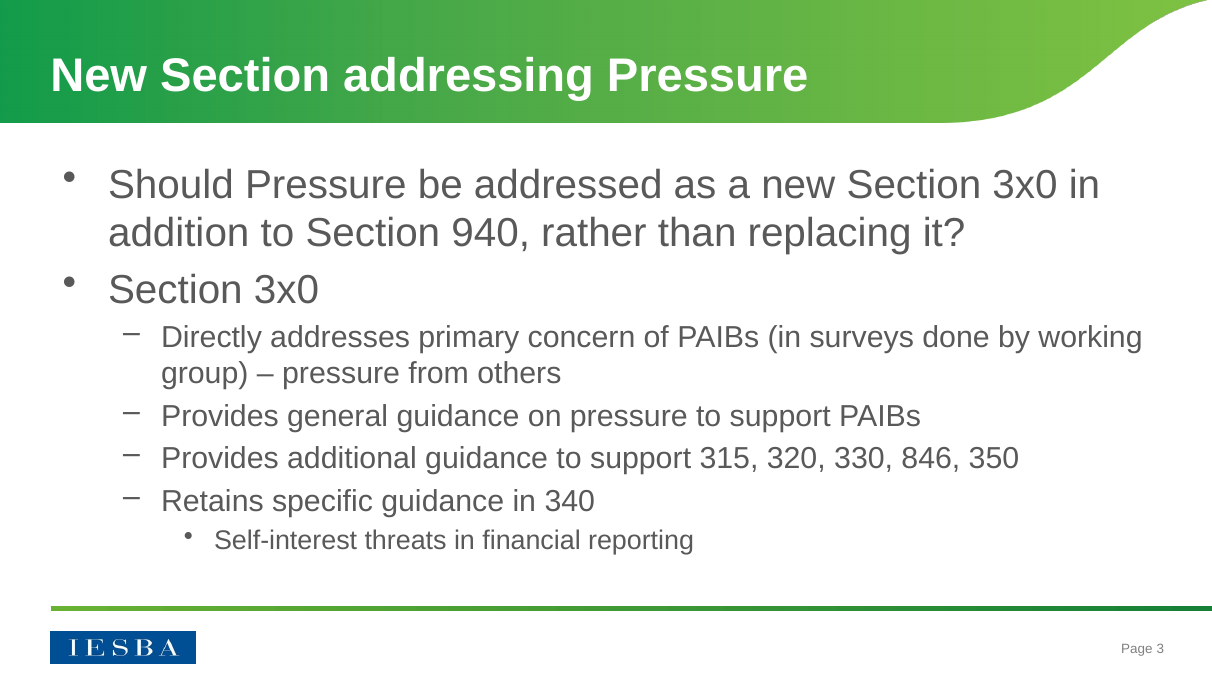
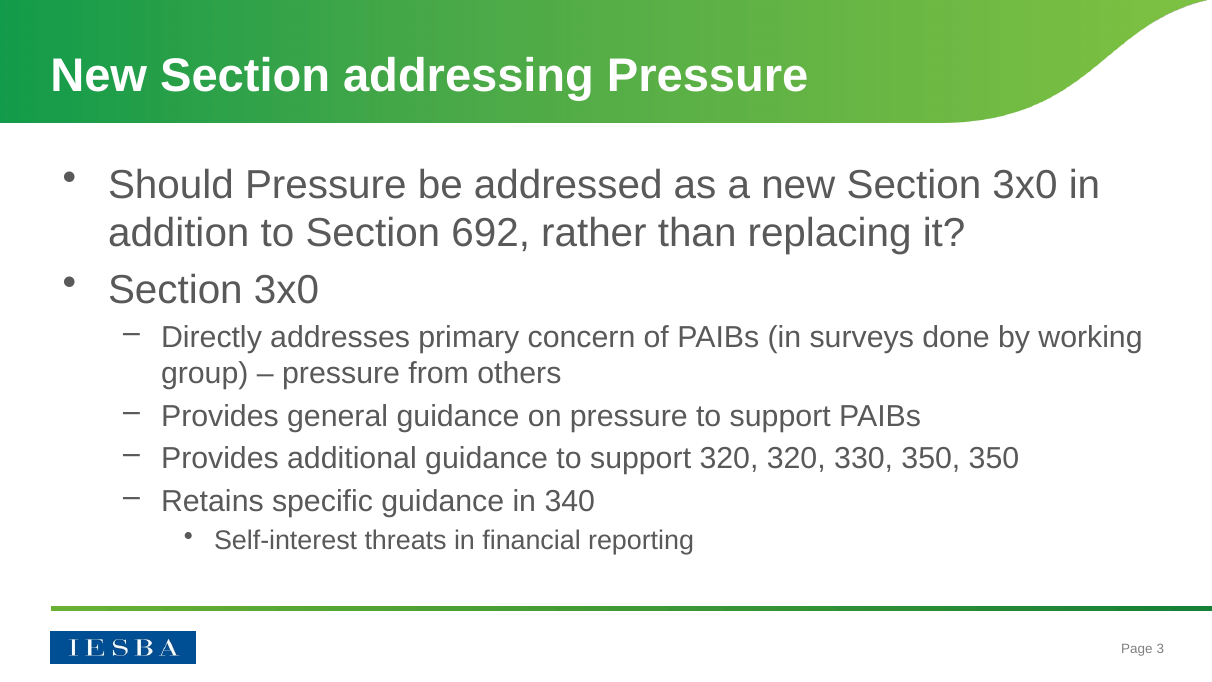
940: 940 -> 692
support 315: 315 -> 320
330 846: 846 -> 350
